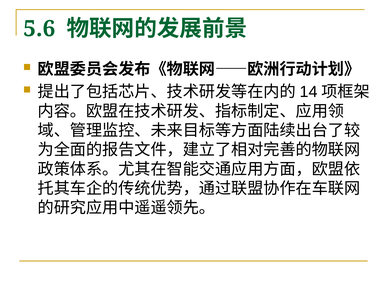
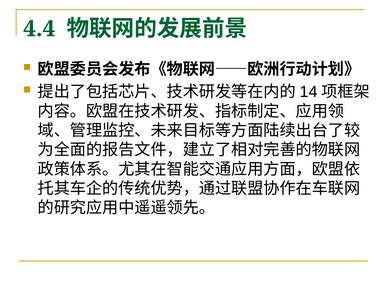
5.6: 5.6 -> 4.4
